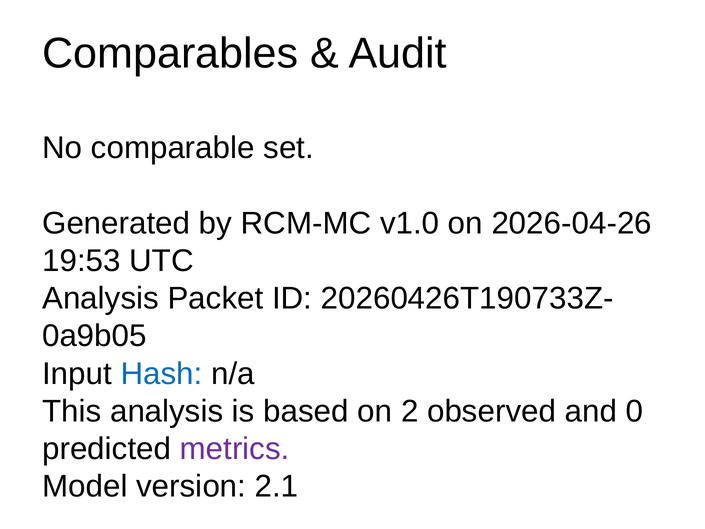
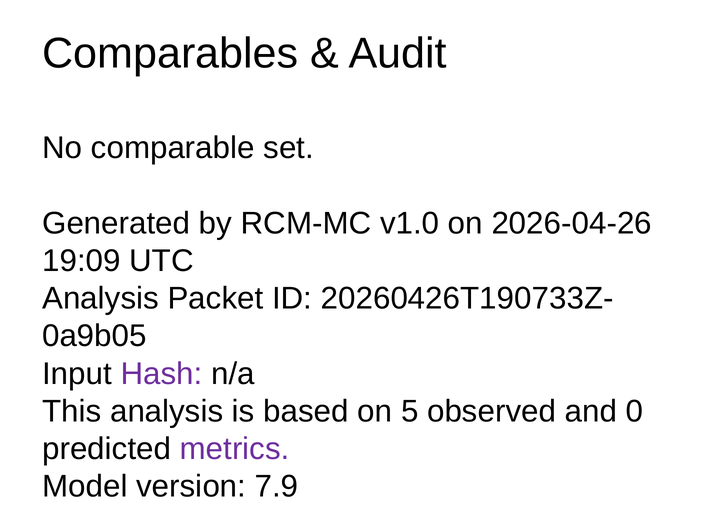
19:53: 19:53 -> 19:09
Hash colour: blue -> purple
2: 2 -> 5
2.1: 2.1 -> 7.9
